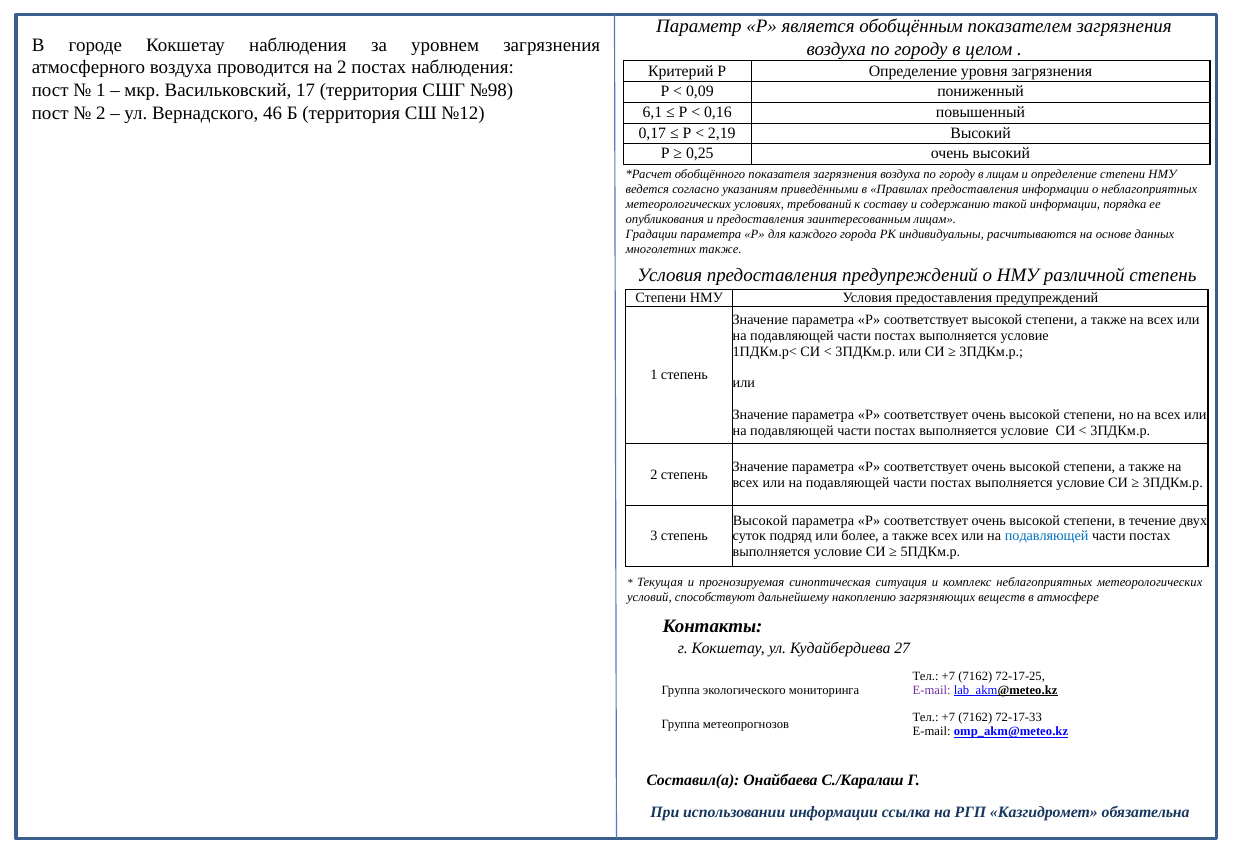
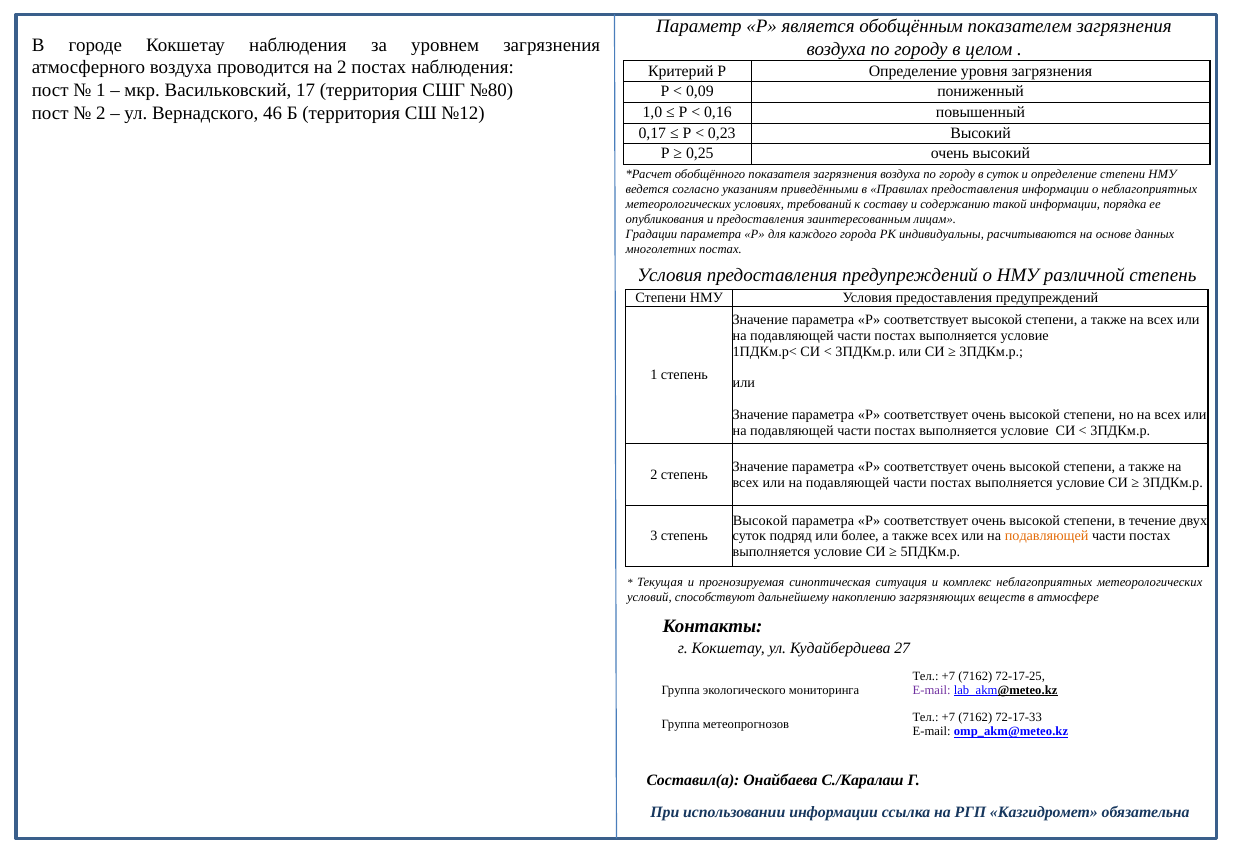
№98: №98 -> №80
6,1: 6,1 -> 1,0
2,19: 2,19 -> 0,23
в лицам: лицам -> суток
многолетних также: также -> постах
подавляющей at (1047, 537) colour: blue -> orange
